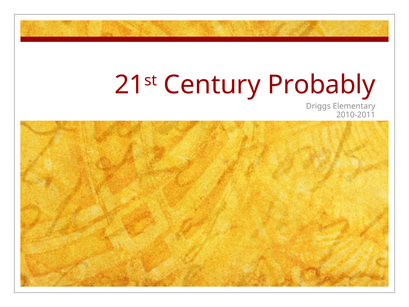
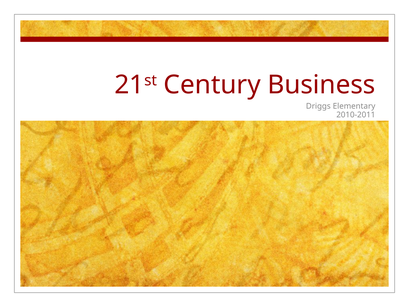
Probably: Probably -> Business
